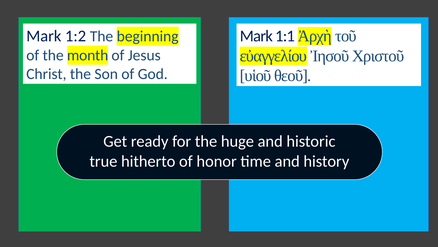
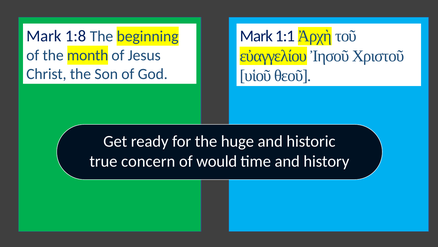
1:2: 1:2 -> 1:8
hitherto: hitherto -> concern
honor: honor -> would
